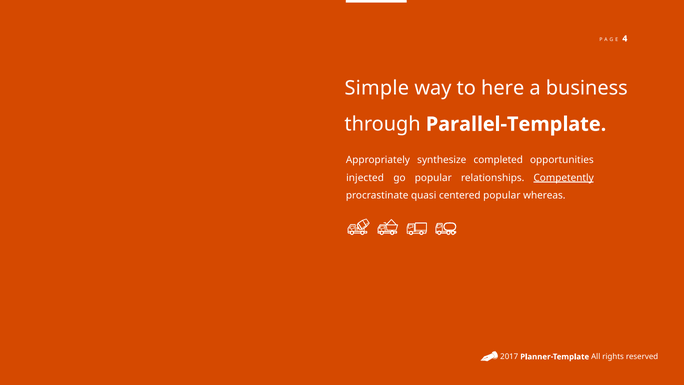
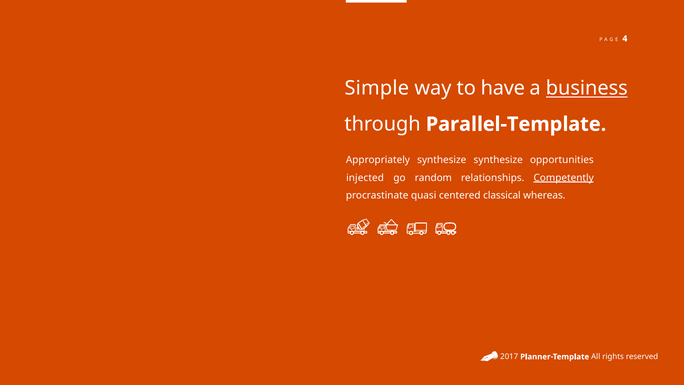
here: here -> have
business underline: none -> present
synthesize completed: completed -> synthesize
go popular: popular -> random
centered popular: popular -> classical
